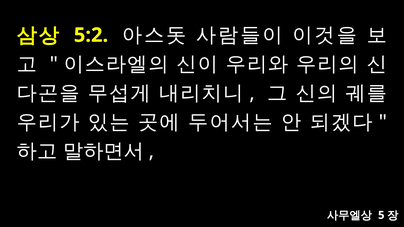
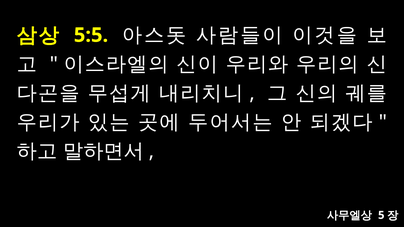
5:2: 5:2 -> 5:5
